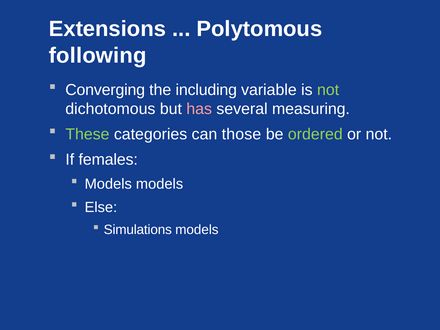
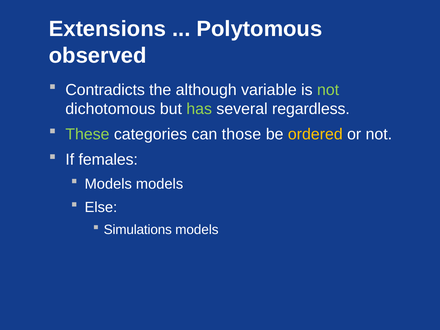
following: following -> observed
Converging: Converging -> Contradicts
including: including -> although
has colour: pink -> light green
measuring: measuring -> regardless
ordered colour: light green -> yellow
